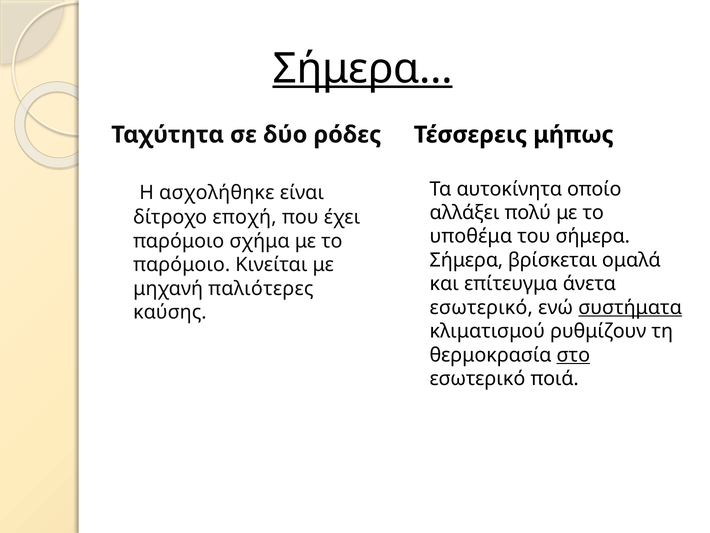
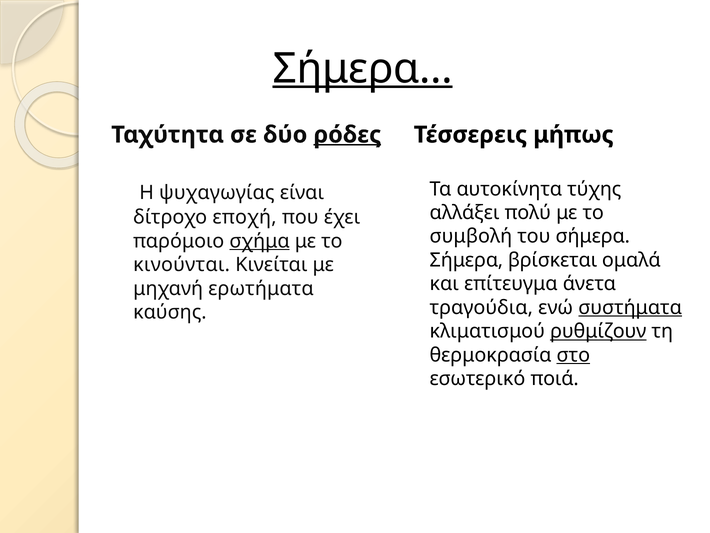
ρόδες underline: none -> present
οποίο: οποίο -> τύχης
ασχολήθηκε: ασχολήθηκε -> ψυχαγωγίας
υποθέμα: υποθέμα -> συμβολή
σχήμα underline: none -> present
παρόμοιο at (182, 265): παρόμοιο -> κινούνται
παλιότερες: παλιότερες -> ερωτήματα
εσωτερικό at (481, 307): εσωτερικό -> τραγούδια
ρυθμίζουν underline: none -> present
